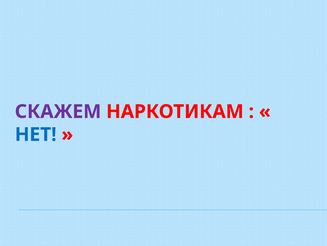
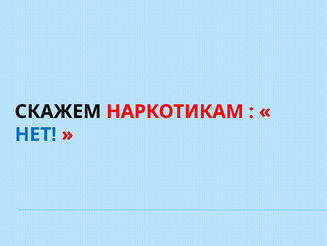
СКАЖЕМ colour: purple -> black
